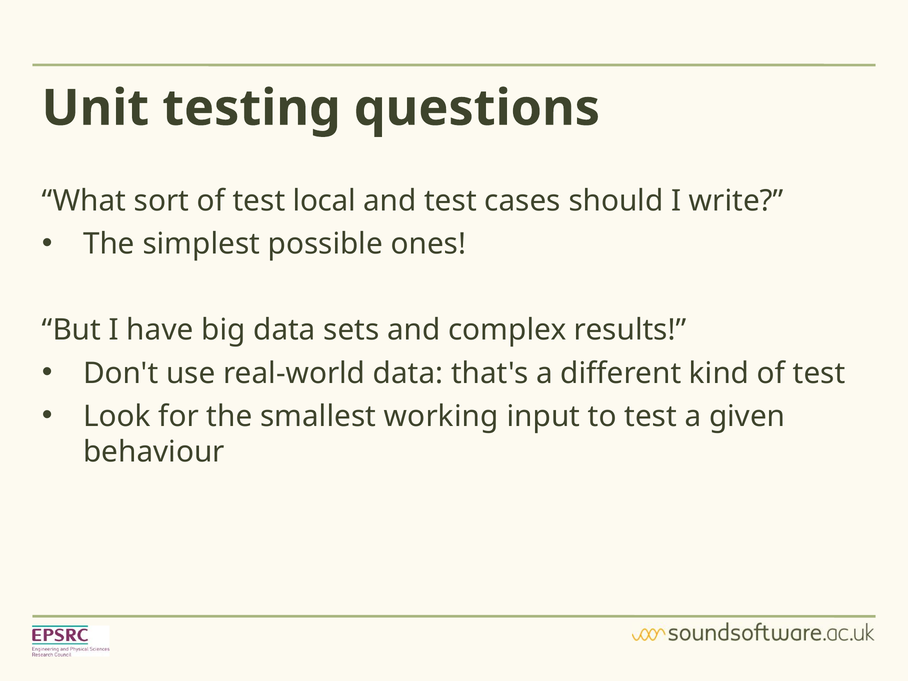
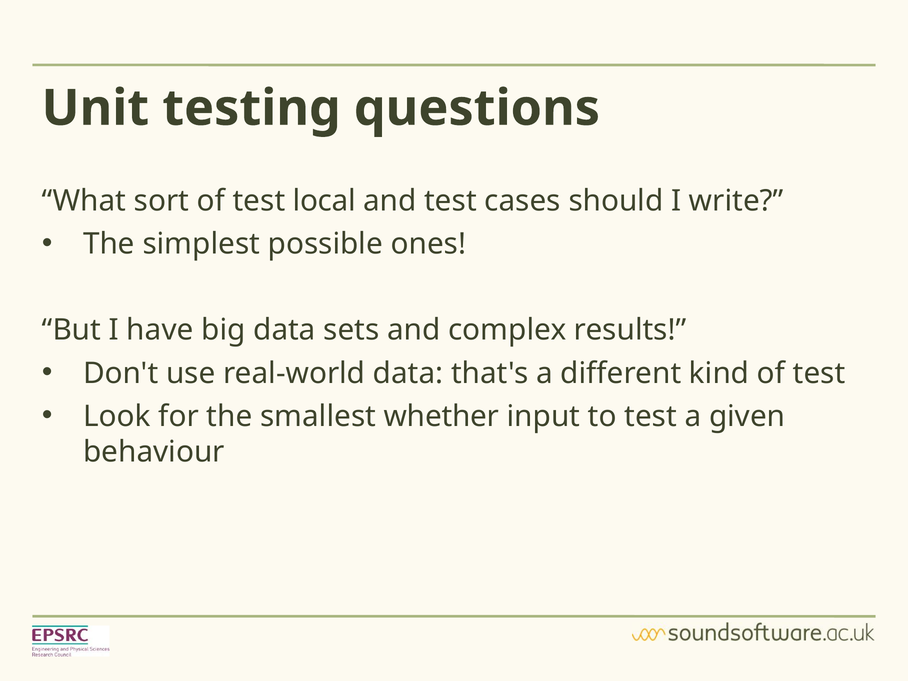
working: working -> whether
